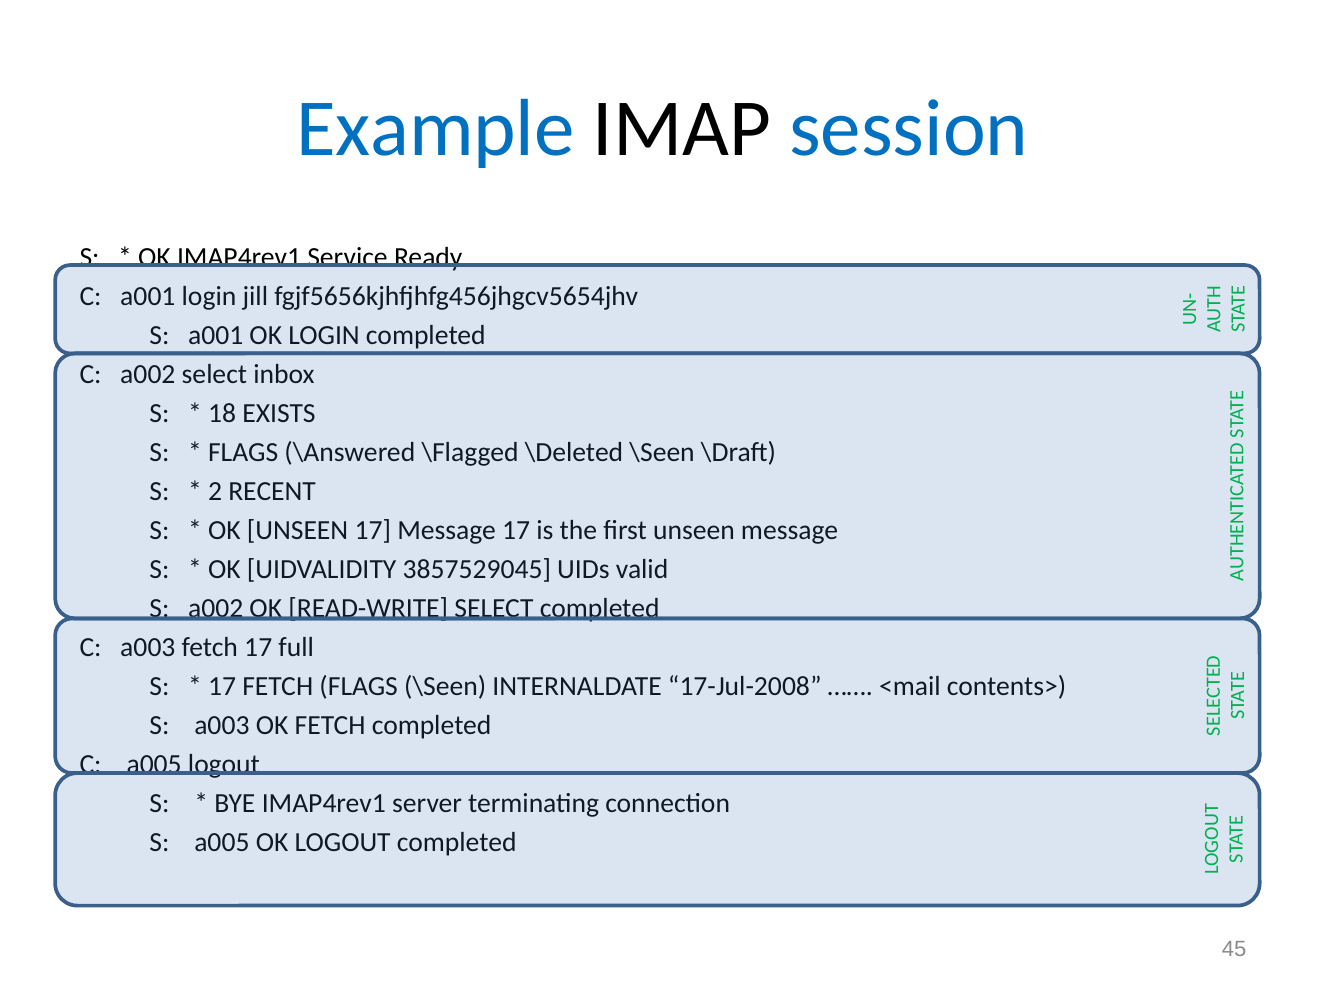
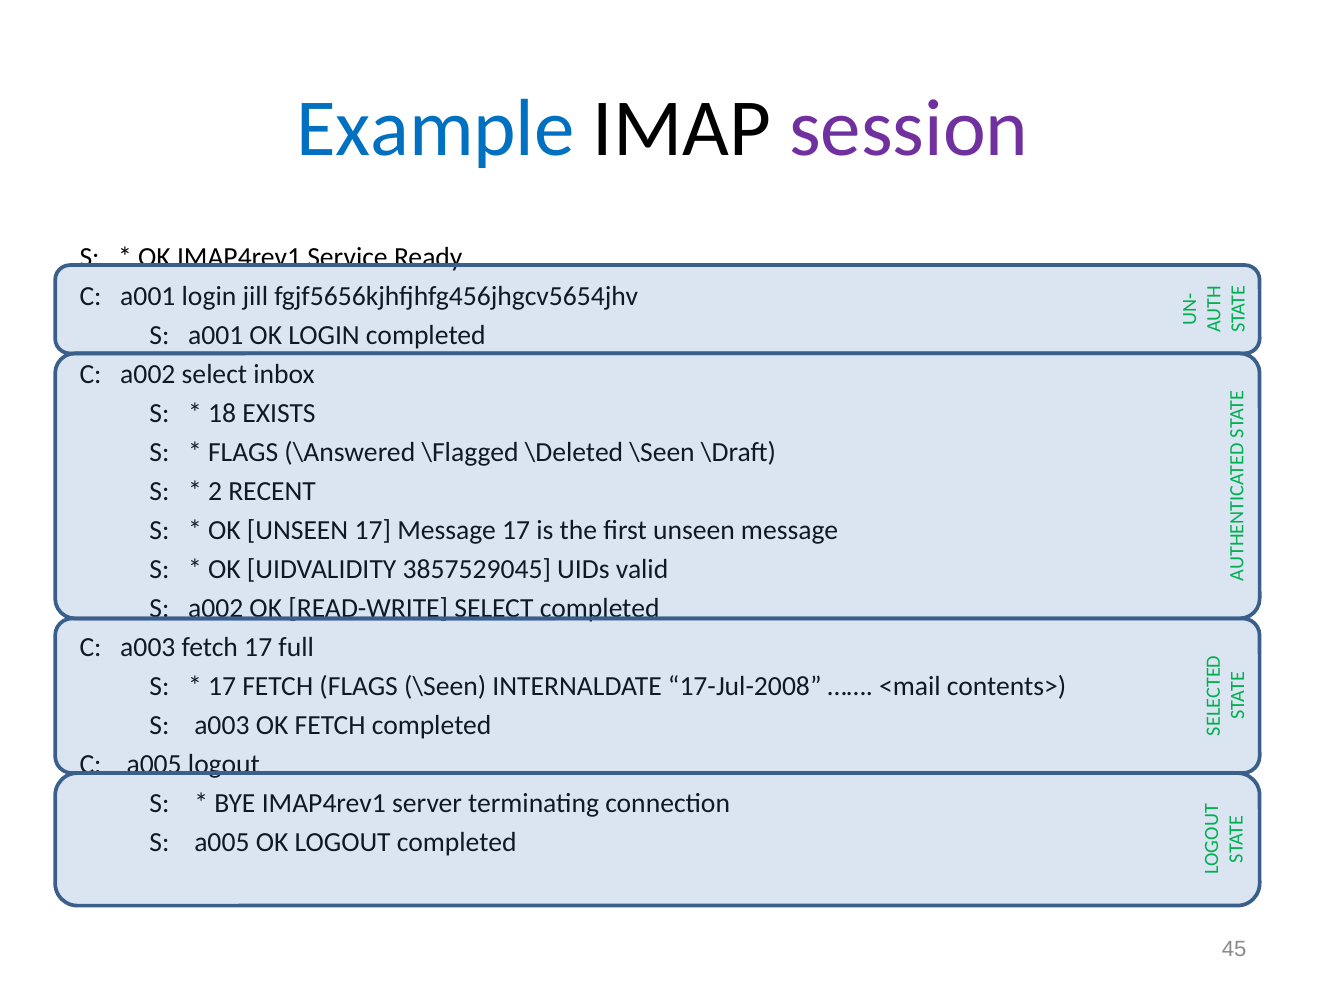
session colour: blue -> purple
